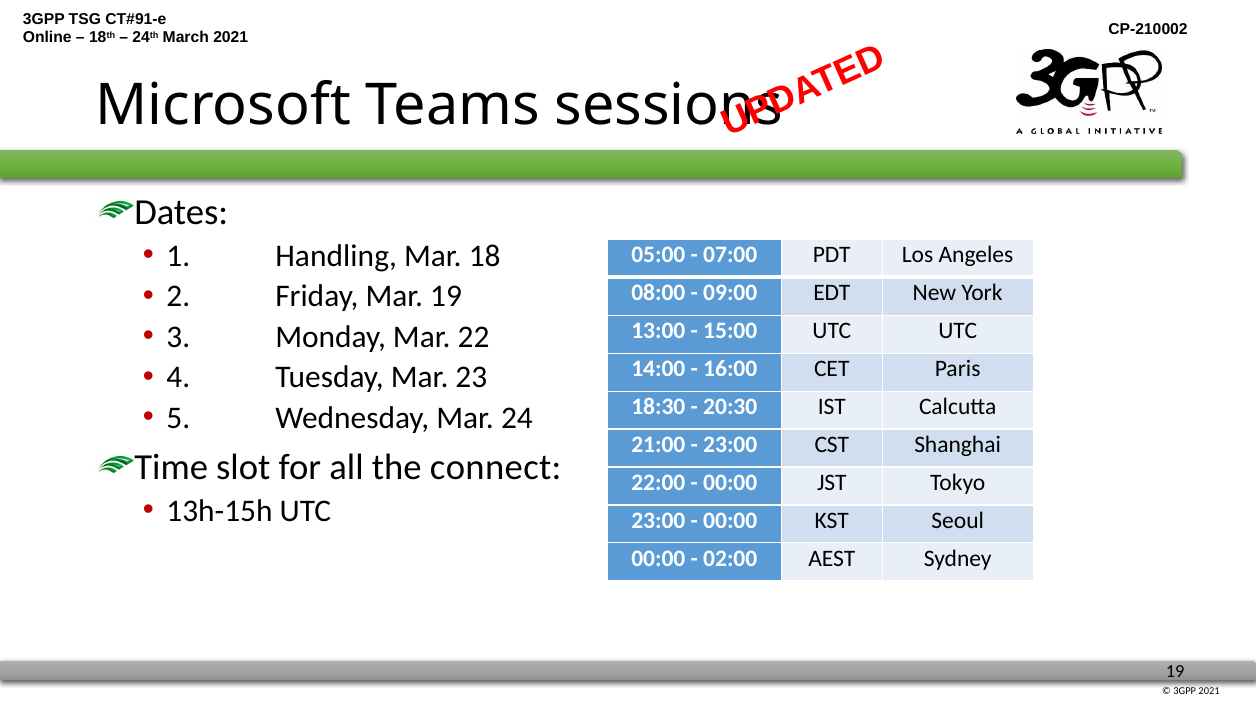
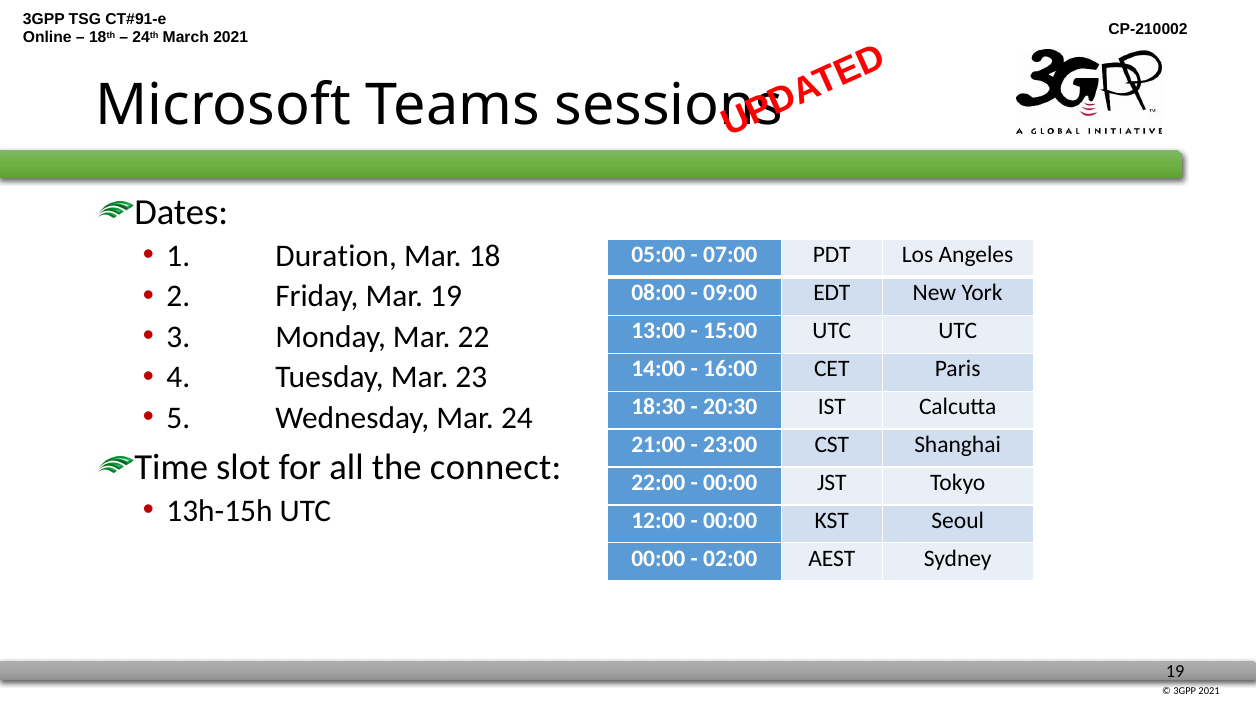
Handling: Handling -> Duration
23:00 at (658, 520): 23:00 -> 12:00
